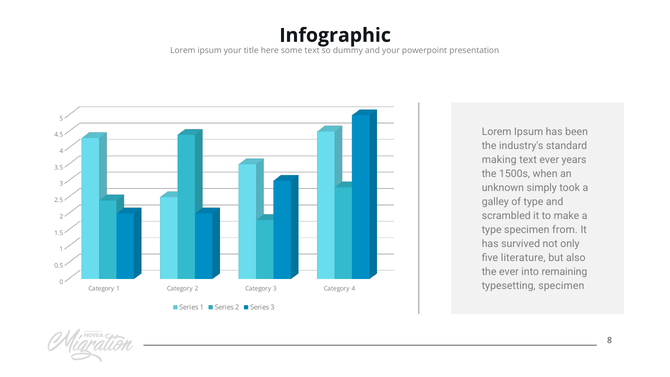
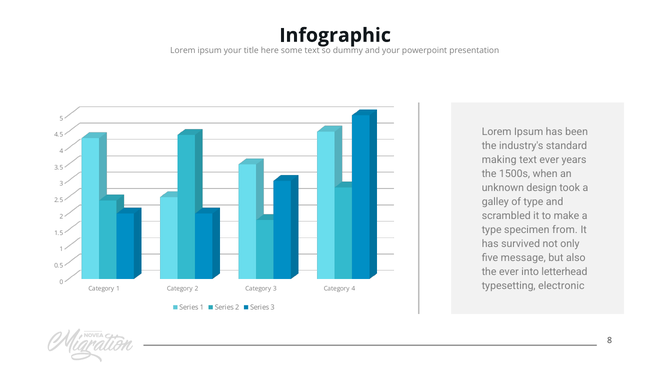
simply: simply -> design
literature: literature -> message
remaining: remaining -> letterhead
typesetting specimen: specimen -> electronic
